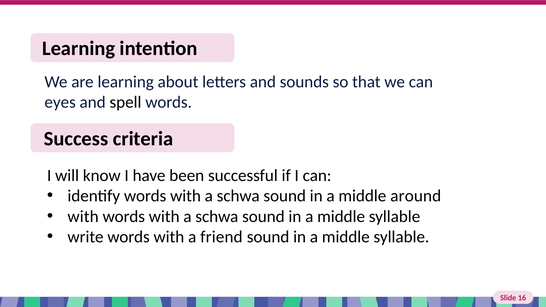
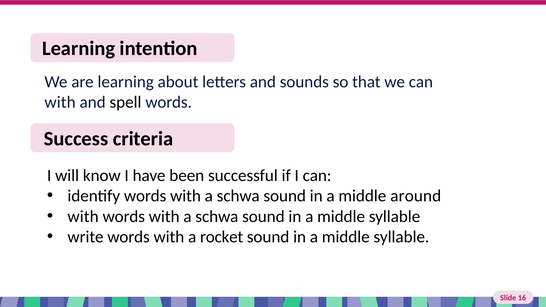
eyes at (60, 102): eyes -> with
friend: friend -> rocket
